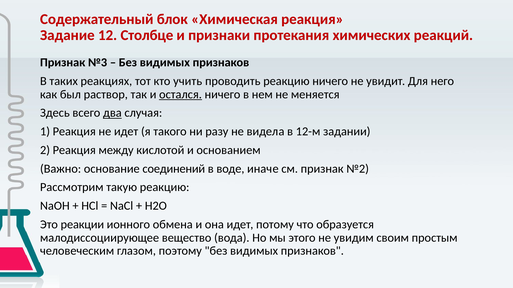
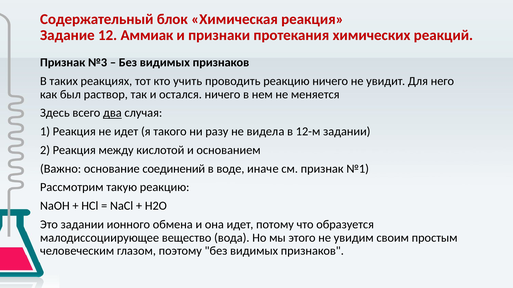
Столбце: Столбце -> Аммиак
остался underline: present -> none
№2: №2 -> №1
Это реакции: реакции -> задании
